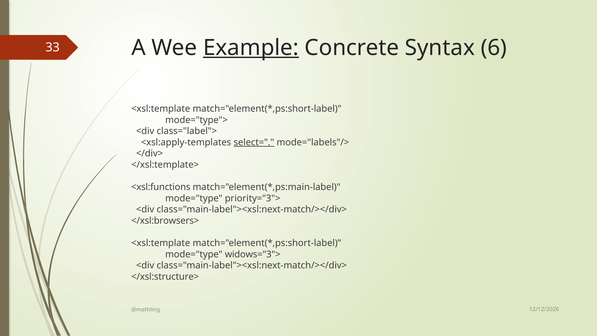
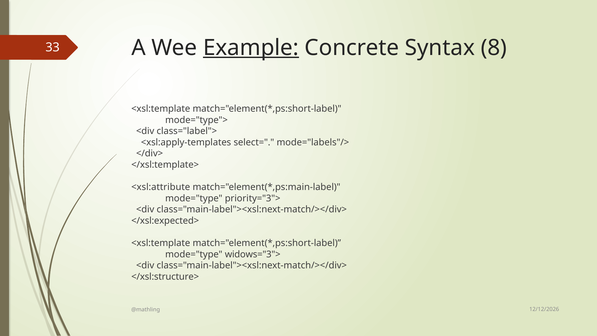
6: 6 -> 8
select= underline: present -> none
<xsl:functions: <xsl:functions -> <xsl:attribute
</xsl:browsers>: </xsl:browsers> -> </xsl:expected>
